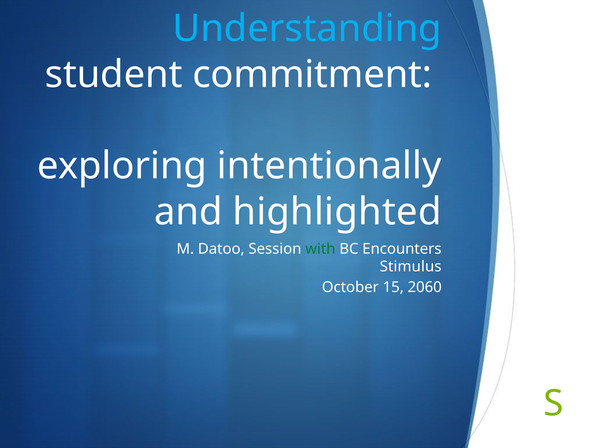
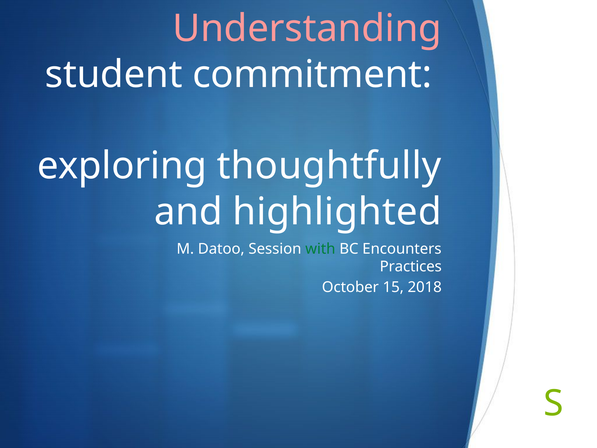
Understanding colour: light blue -> pink
intentionally: intentionally -> thoughtfully
Stimulus: Stimulus -> Practices
2060: 2060 -> 2018
